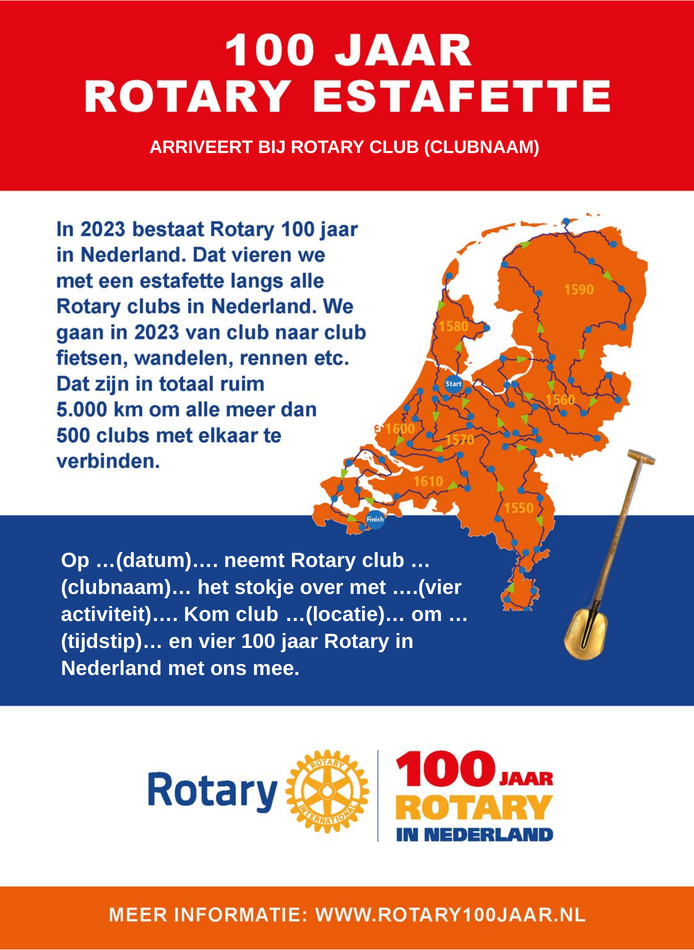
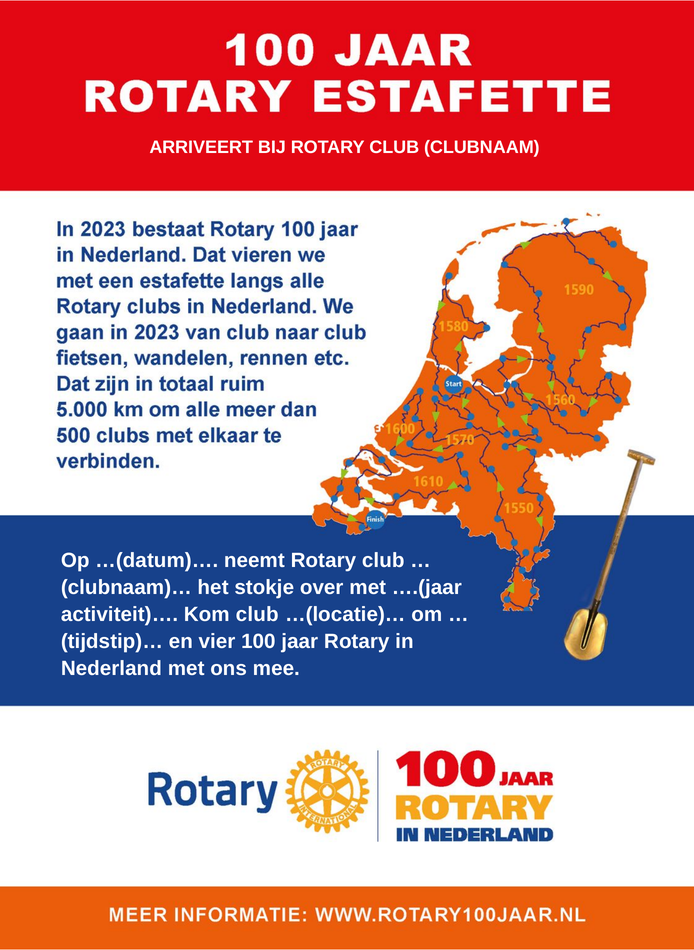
….(vier: ….(vier -> ….(jaar
